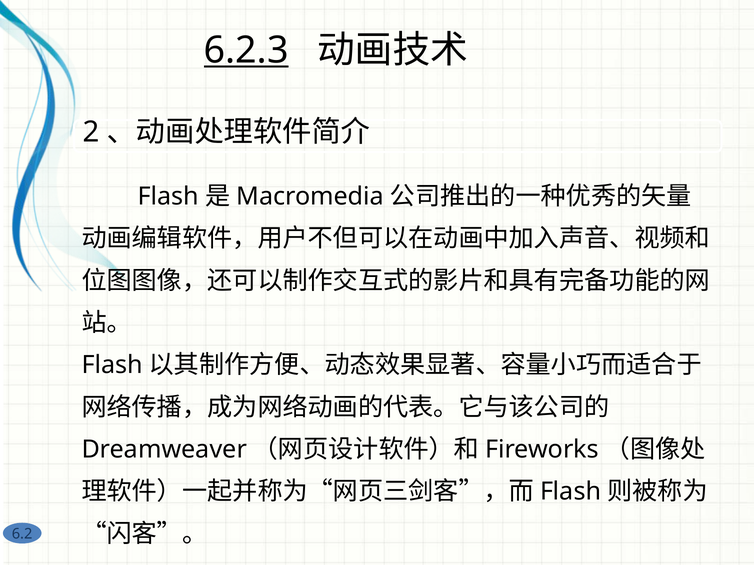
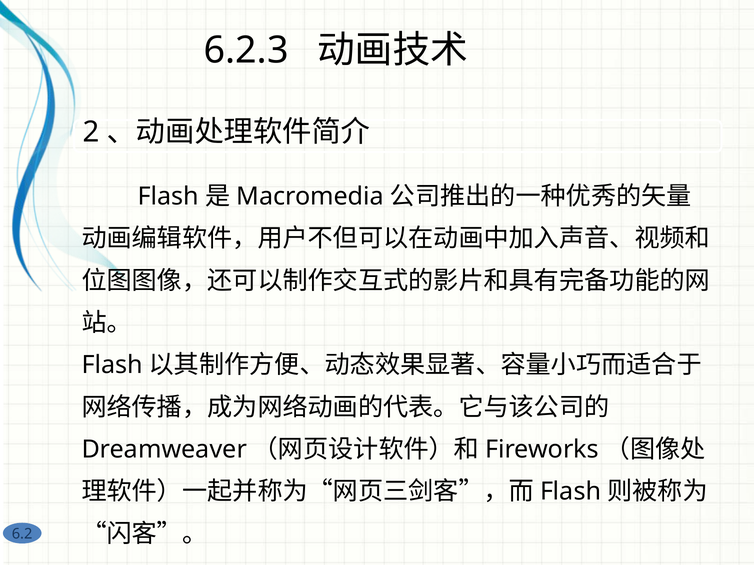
6.2.3 underline: present -> none
